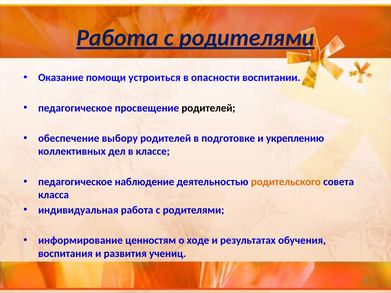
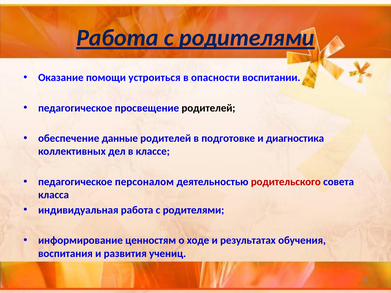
выбору: выбору -> данные
укреплению: укреплению -> диагностика
наблюдение: наблюдение -> персоналом
родительского colour: orange -> red
